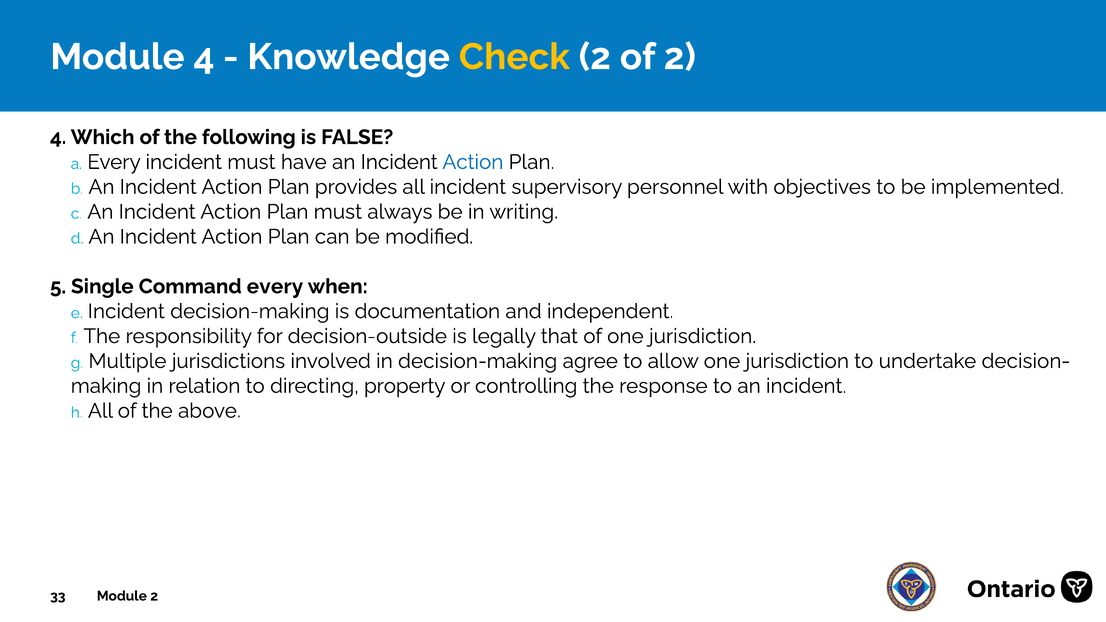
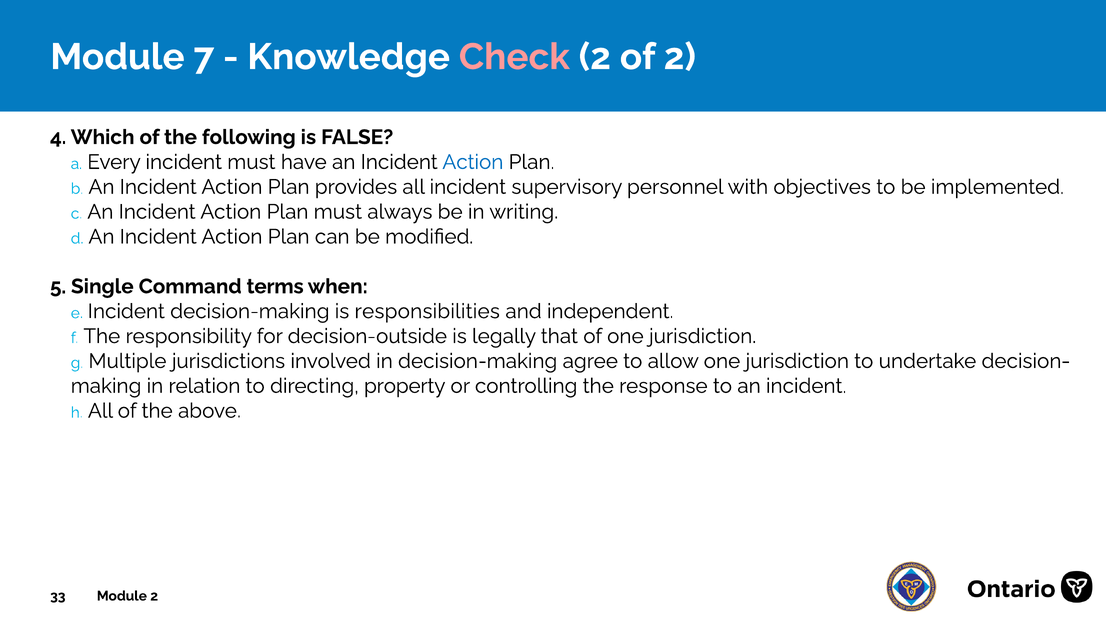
Module 4: 4 -> 7
Check colour: yellow -> pink
Command every: every -> terms
documentation: documentation -> responsibilities
